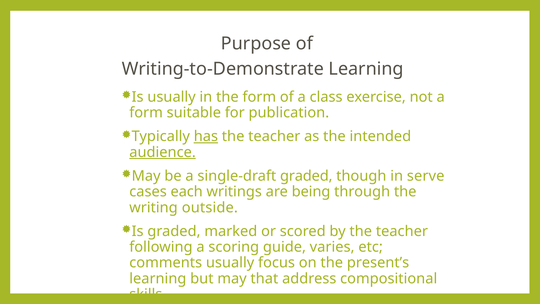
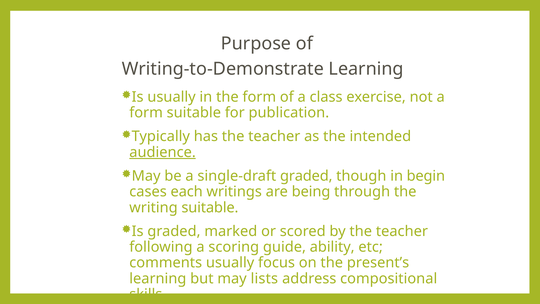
has underline: present -> none
serve: serve -> begin
writing outside: outside -> suitable
varies: varies -> ability
that: that -> lists
